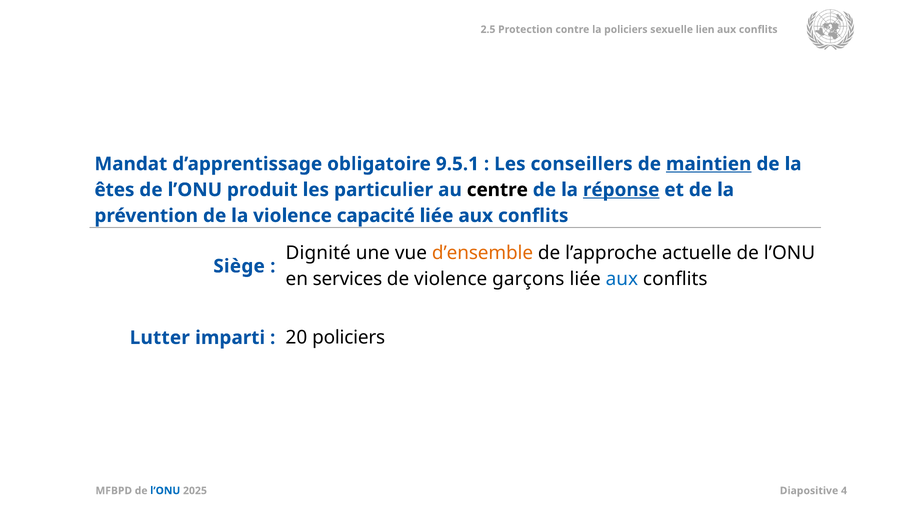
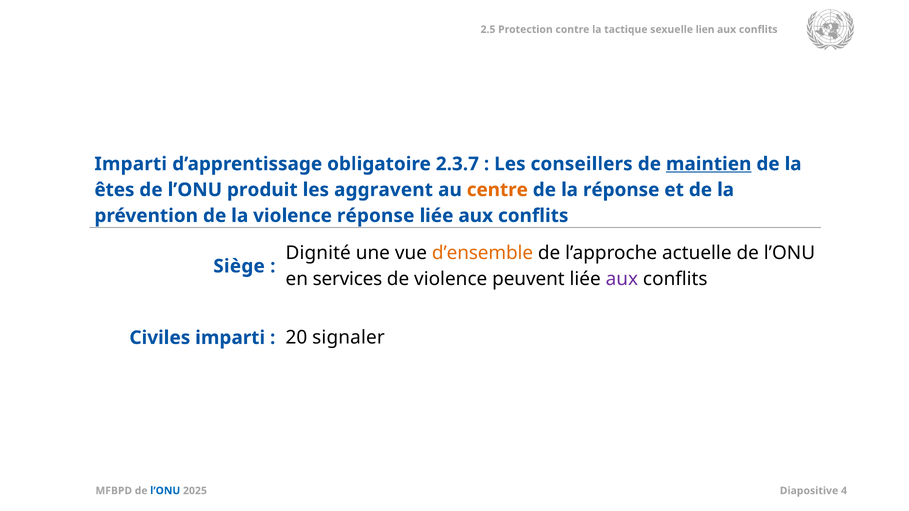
la policiers: policiers -> tactique
Mandat at (131, 164): Mandat -> Imparti
9.5.1: 9.5.1 -> 2.3.7
particulier: particulier -> aggravent
centre colour: black -> orange
réponse at (621, 190) underline: present -> none
violence capacité: capacité -> réponse
garçons: garçons -> peuvent
aux at (622, 279) colour: blue -> purple
Lutter: Lutter -> Civiles
20 policiers: policiers -> signaler
